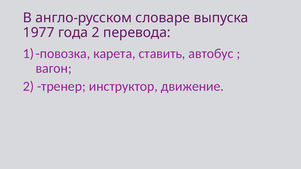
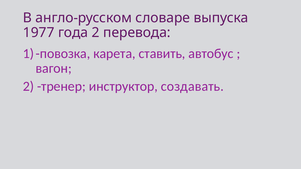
движение: движение -> создавать
